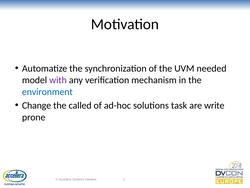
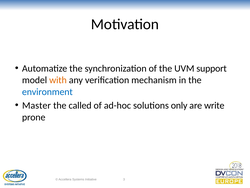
needed: needed -> support
with colour: purple -> orange
Change: Change -> Master
task: task -> only
